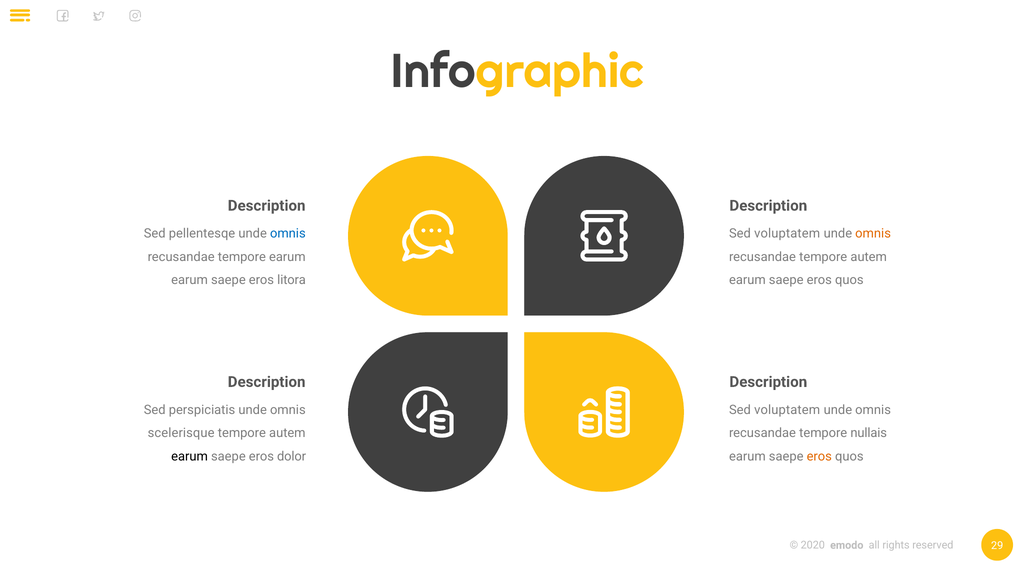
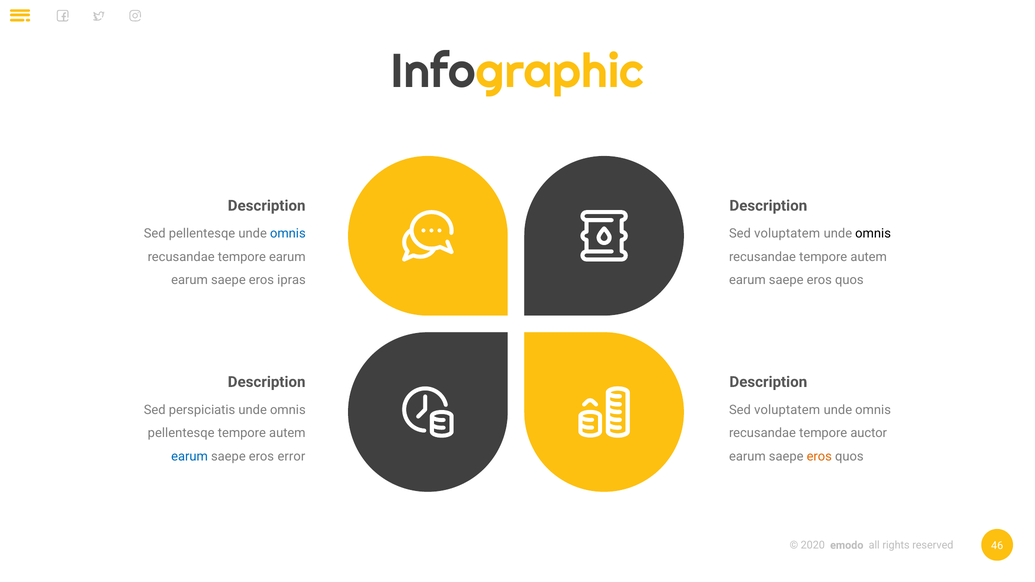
omnis at (873, 234) colour: orange -> black
litora: litora -> ipras
scelerisque at (181, 433): scelerisque -> pellentesqe
nullais: nullais -> auctor
earum at (190, 456) colour: black -> blue
dolor: dolor -> error
29: 29 -> 46
